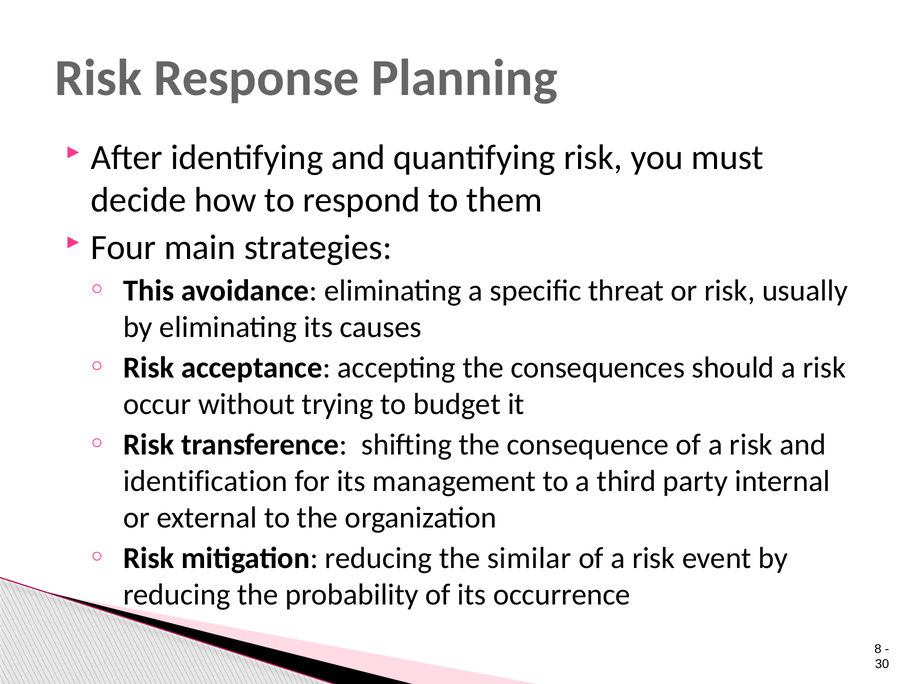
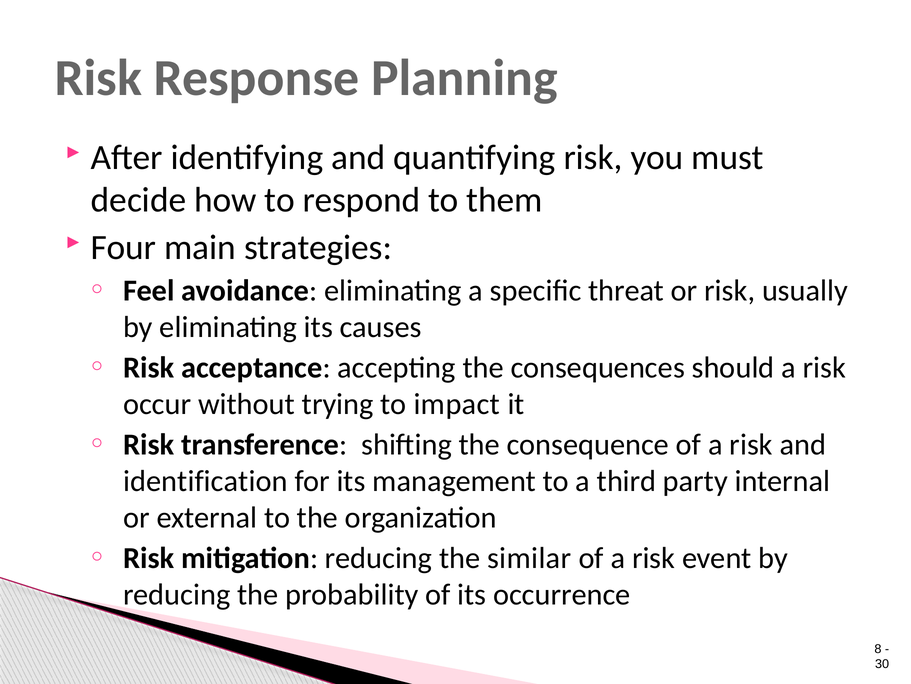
This: This -> Feel
budget: budget -> impact
